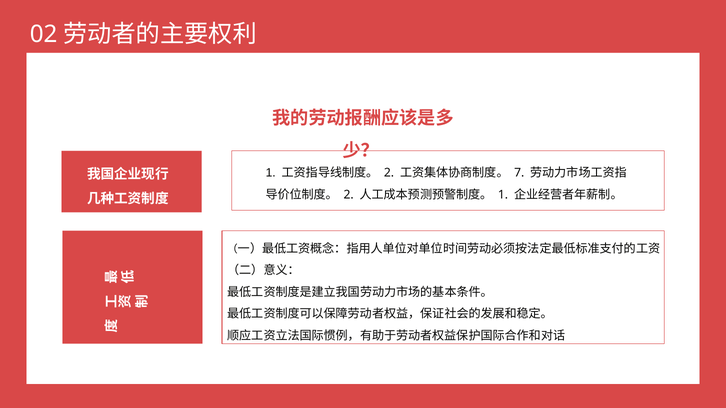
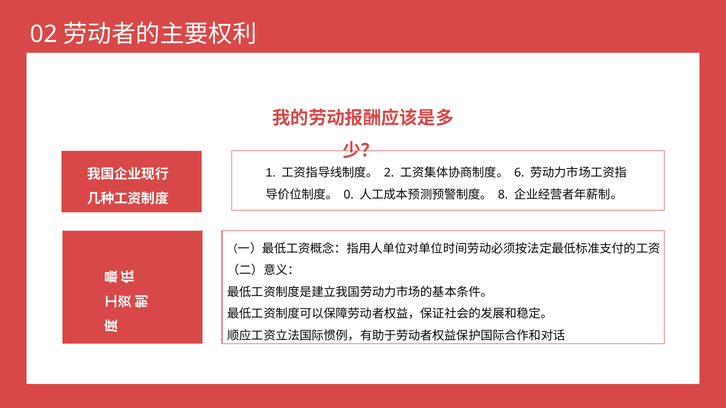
7: 7 -> 6
2 at (349, 195): 2 -> 0
1 at (503, 195): 1 -> 8
